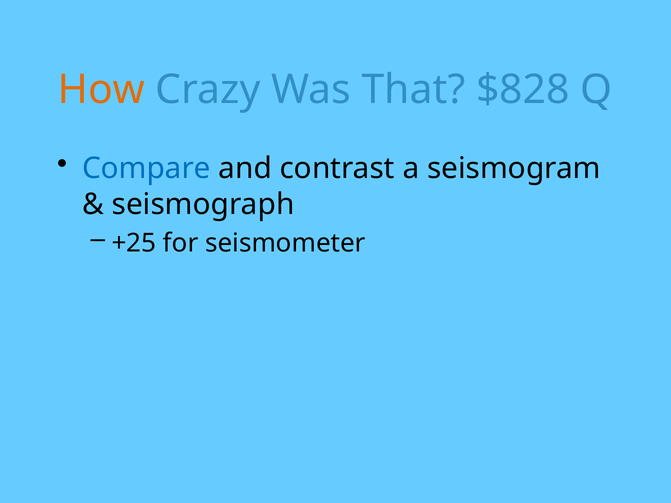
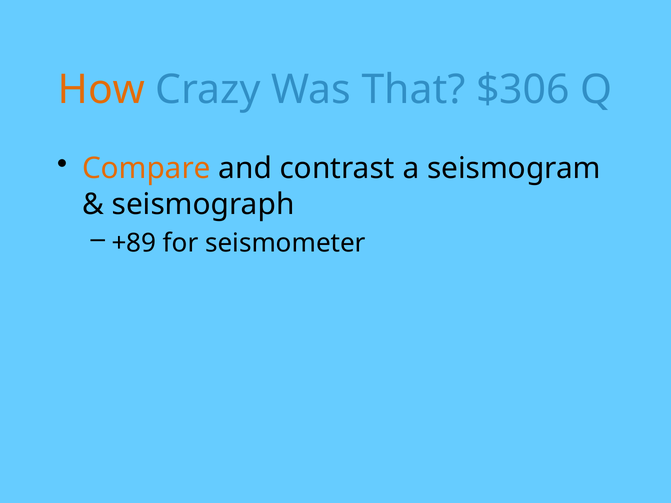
$828: $828 -> $306
Compare colour: blue -> orange
+25: +25 -> +89
